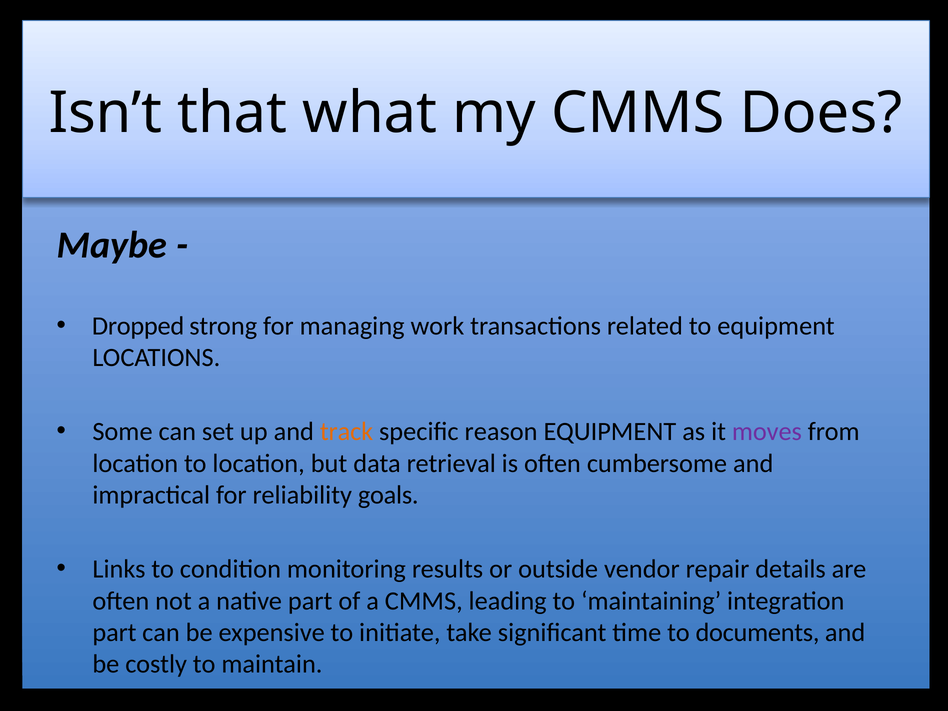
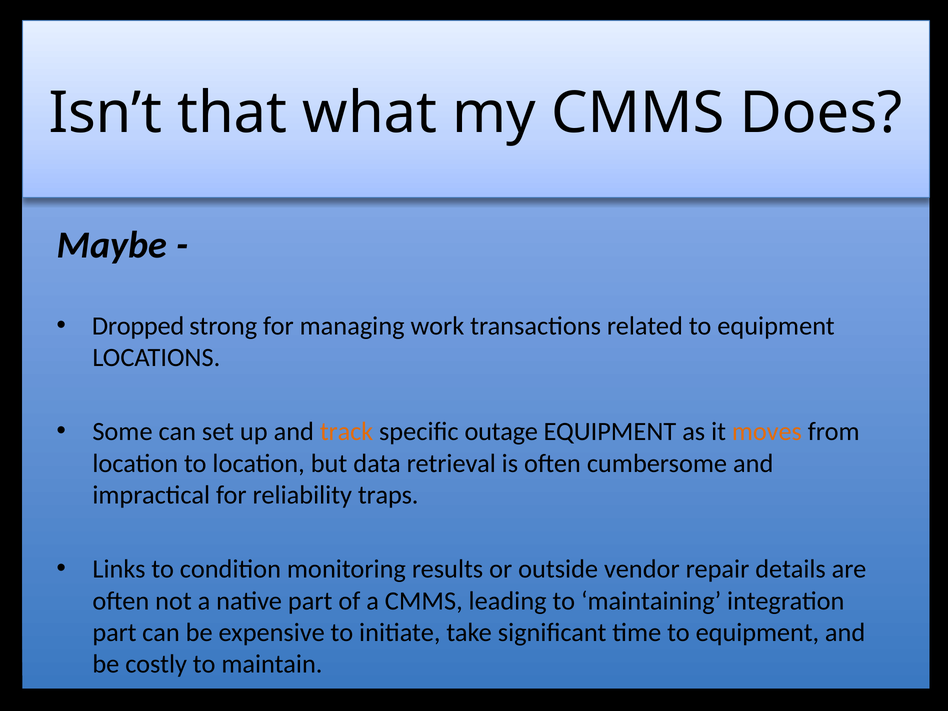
reason: reason -> outage
moves colour: purple -> orange
goals: goals -> traps
time to documents: documents -> equipment
